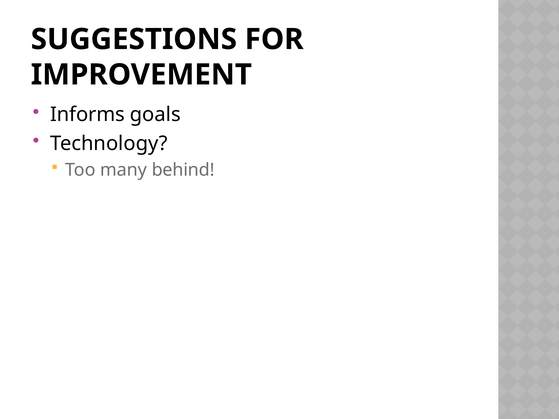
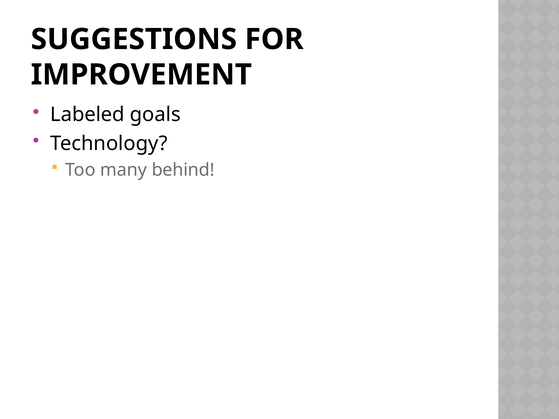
Informs: Informs -> Labeled
